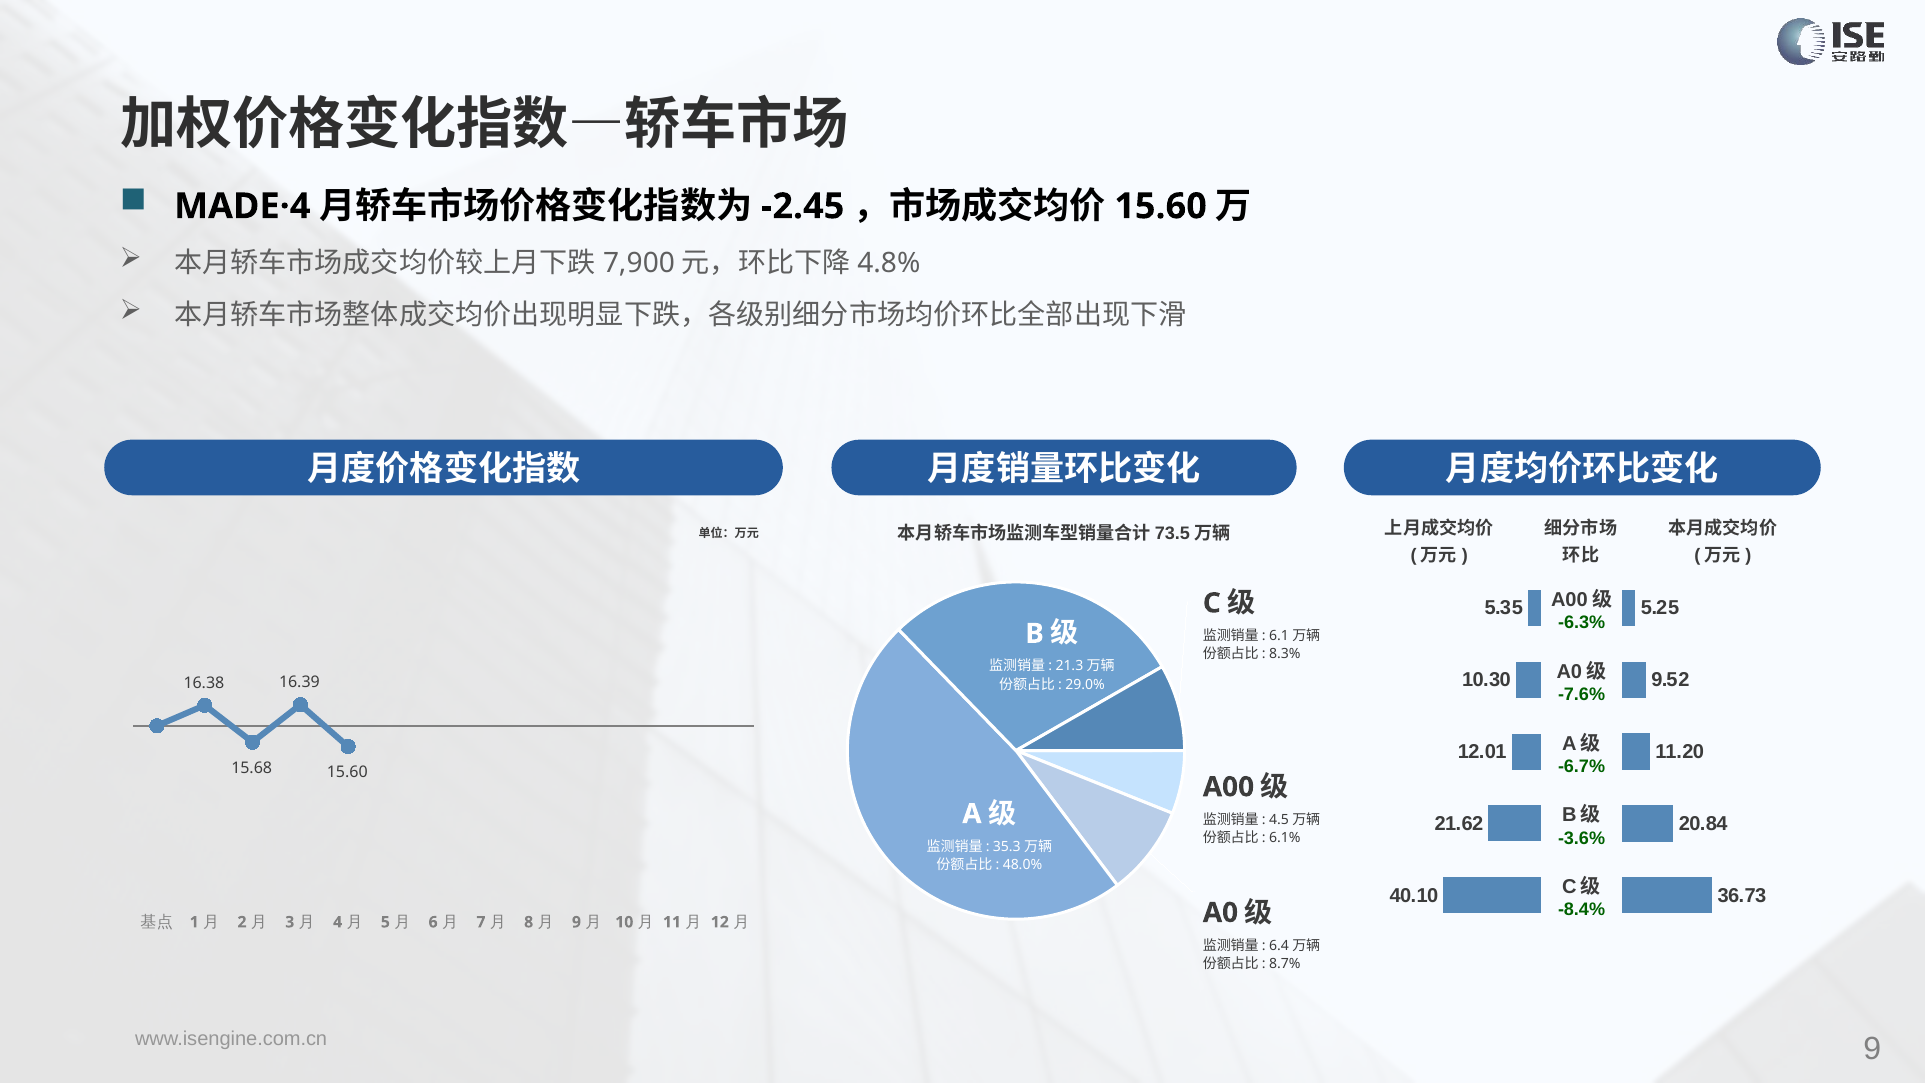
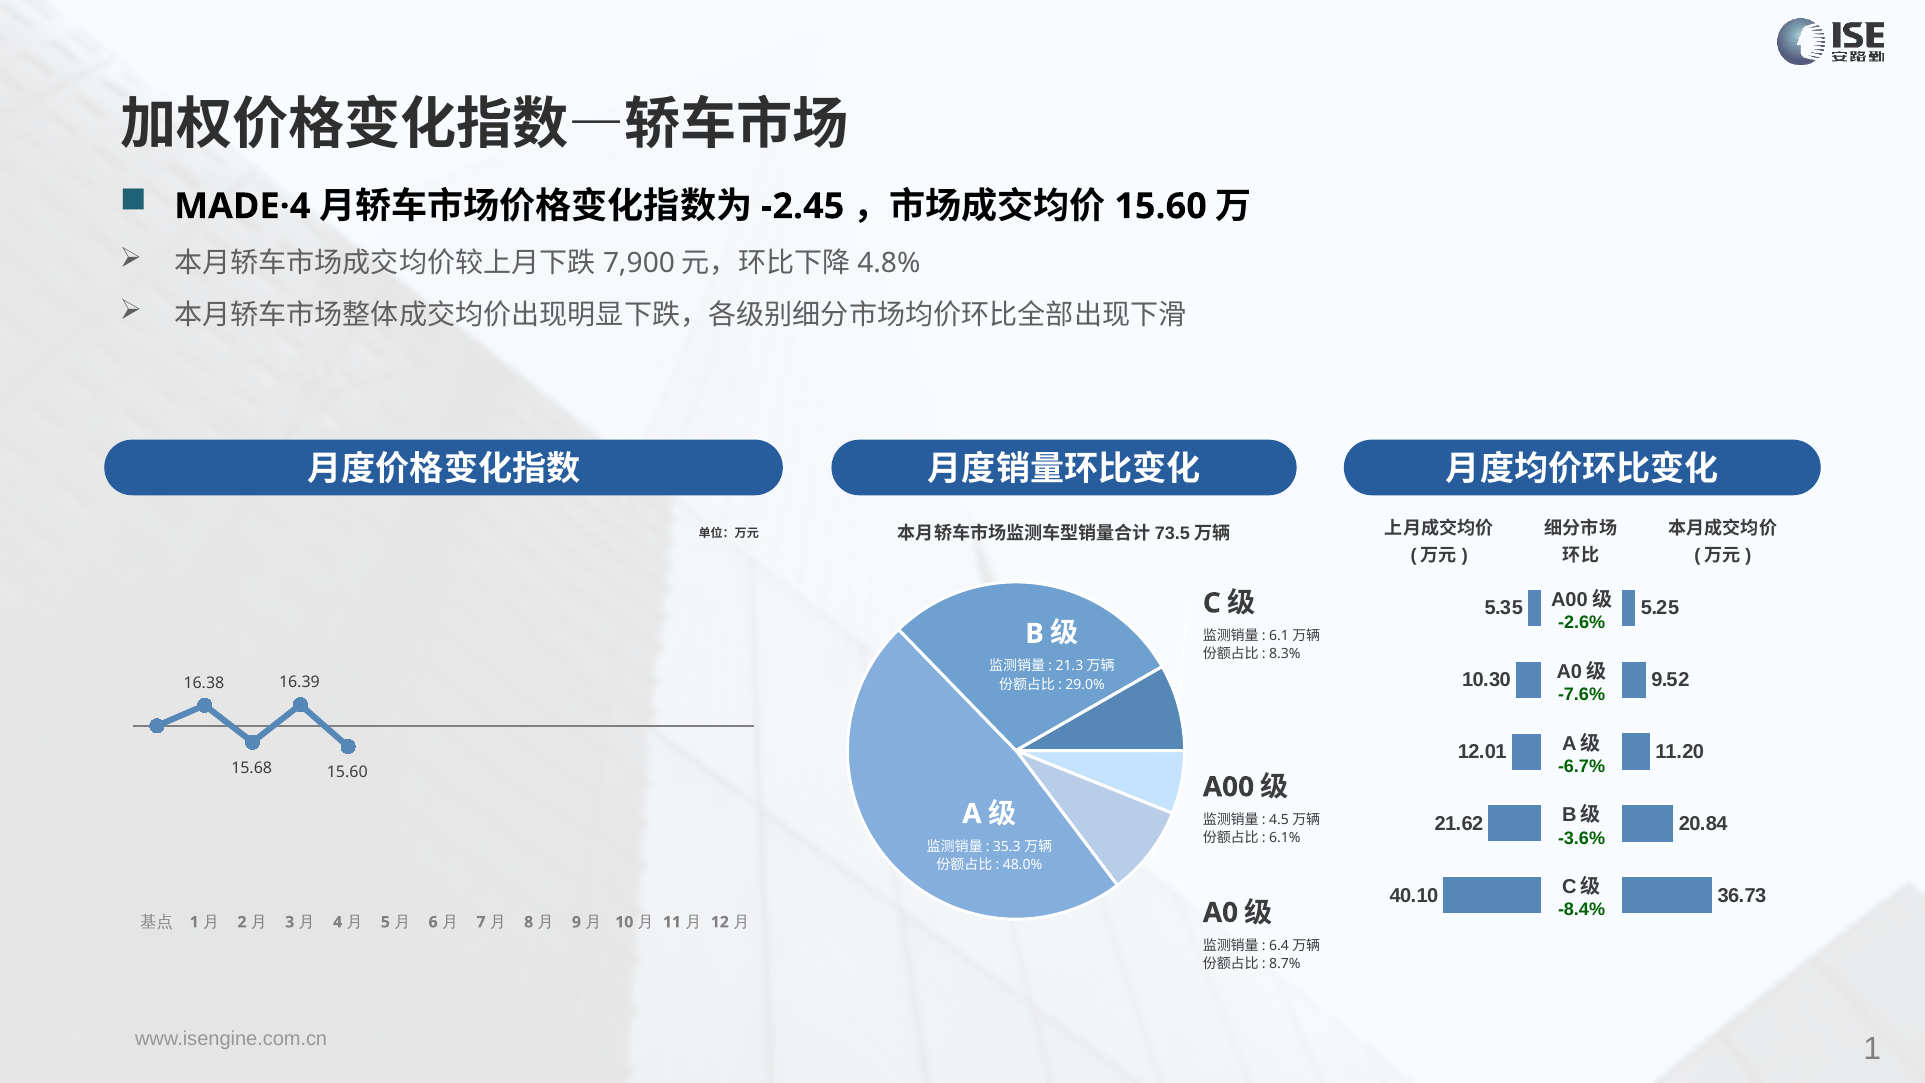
-6.3%: -6.3% -> -2.6%
9 at (1872, 1049): 9 -> 1
